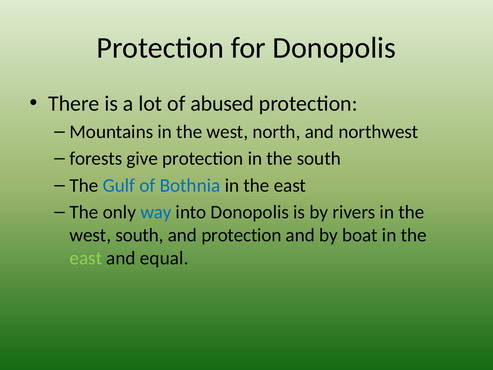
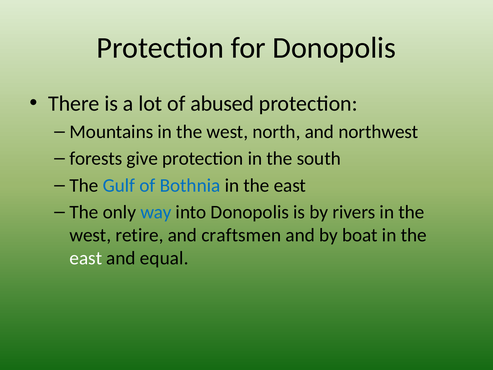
west south: south -> retire
and protection: protection -> craftsmen
east at (86, 258) colour: light green -> white
